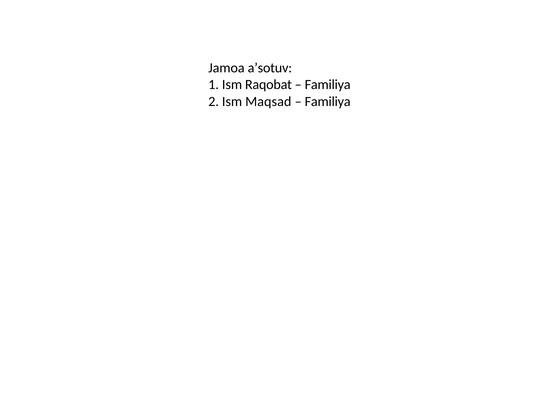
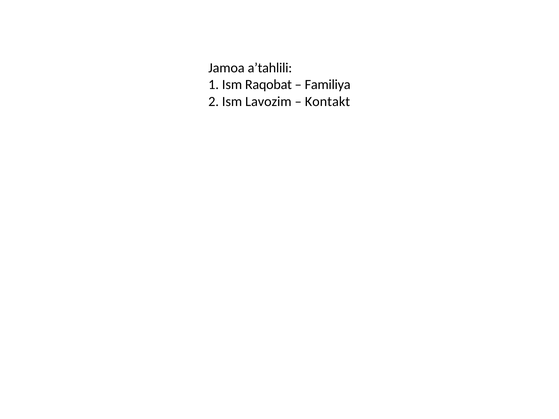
a’sotuv: a’sotuv -> a’tahlili
Maqsad: Maqsad -> Lavozim
Familiya at (328, 102): Familiya -> Kontakt
